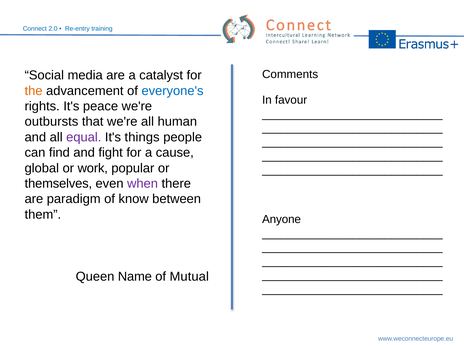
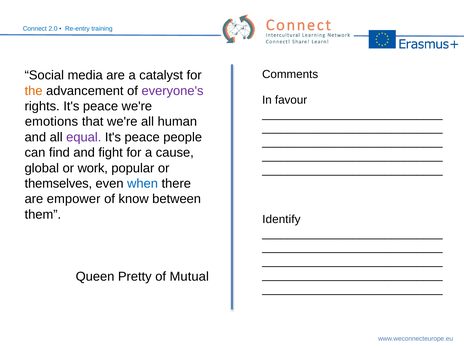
everyone's colour: blue -> purple
outbursts: outbursts -> emotions
things at (142, 137): things -> peace
when colour: purple -> blue
paradigm: paradigm -> empower
Anyone: Anyone -> Identify
Name: Name -> Pretty
